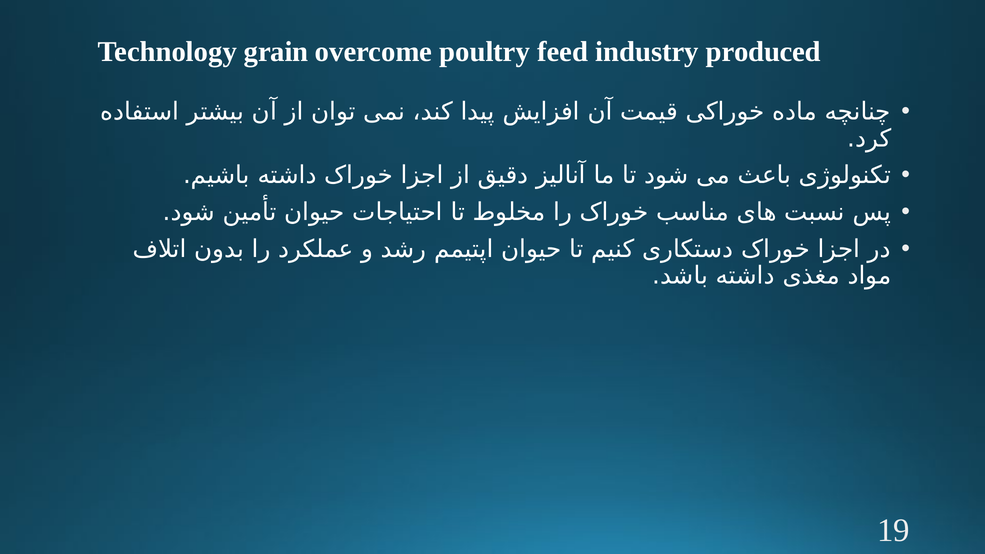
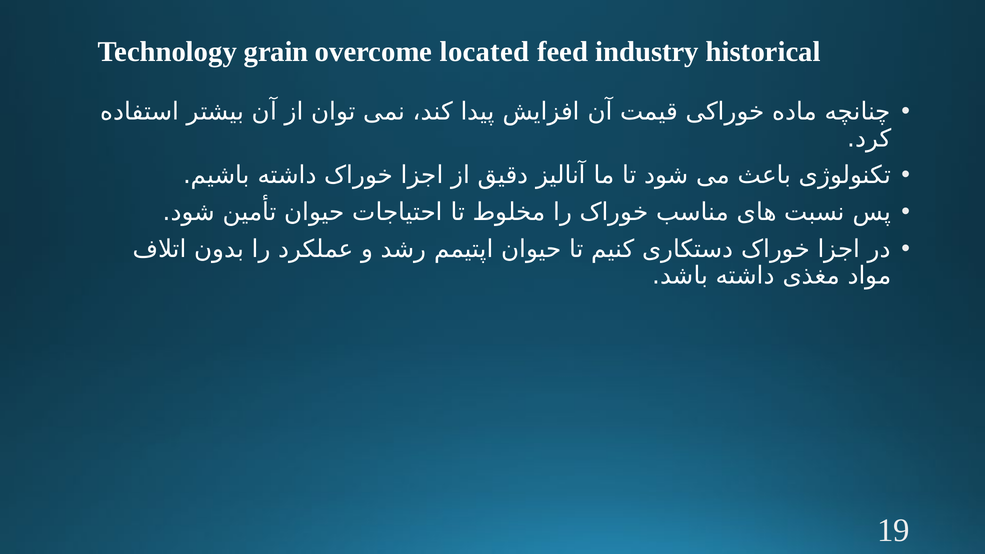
poultry: poultry -> located
produced: produced -> historical
